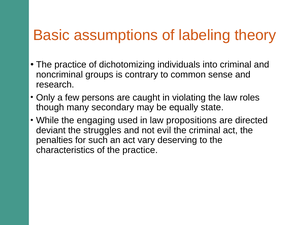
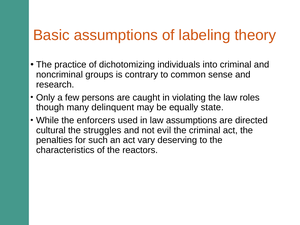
secondary: secondary -> delinquent
engaging: engaging -> enforcers
law propositions: propositions -> assumptions
deviant: deviant -> cultural
of the practice: practice -> reactors
